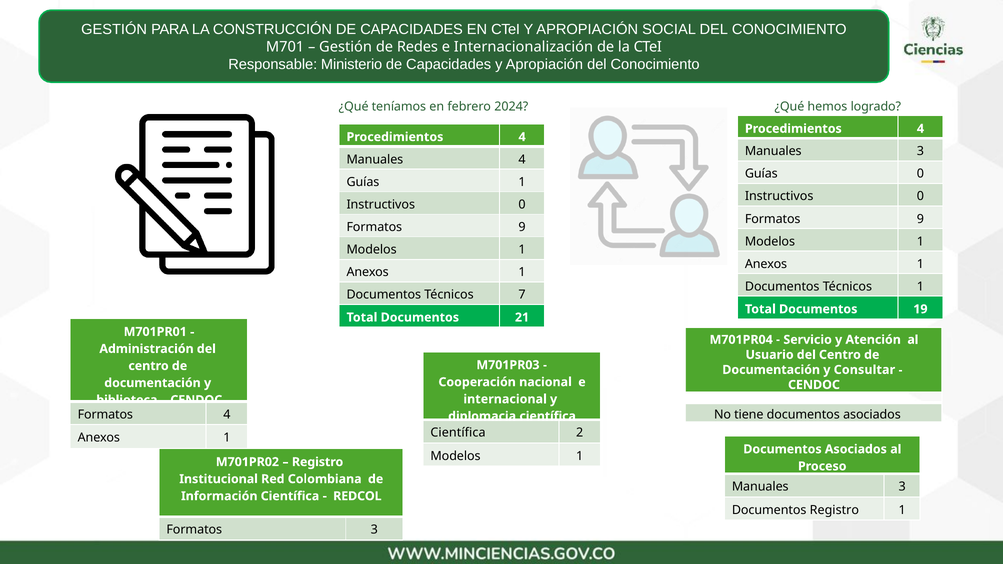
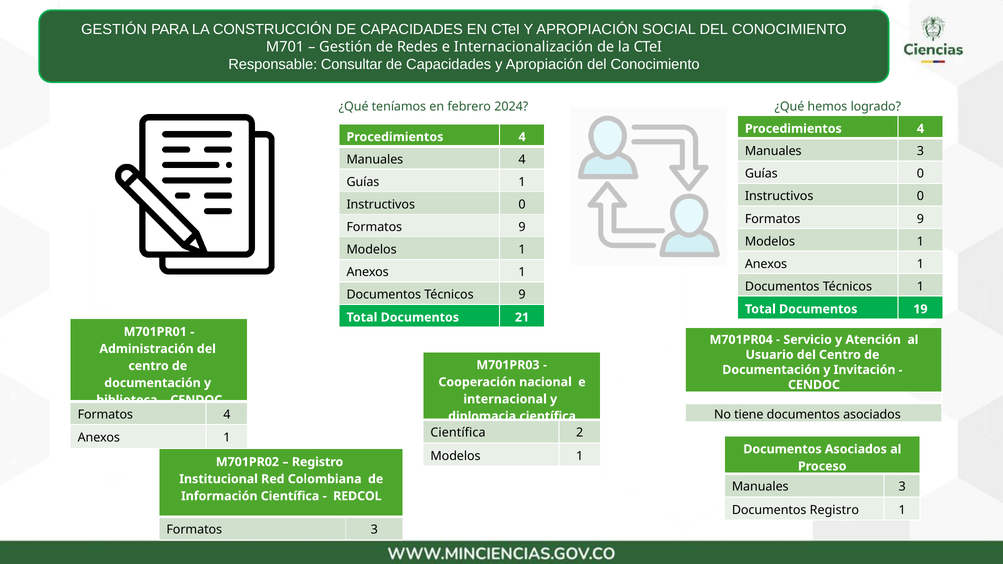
Ministerio: Ministerio -> Consultar
Técnicos 7: 7 -> 9
Consultar: Consultar -> Invitación
